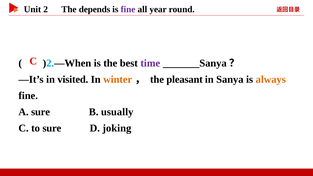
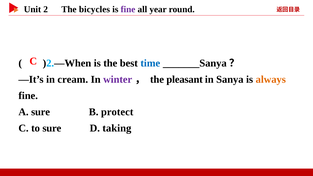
depends: depends -> bicycles
time colour: purple -> blue
visited: visited -> cream
winter colour: orange -> purple
usually: usually -> protect
joking: joking -> taking
